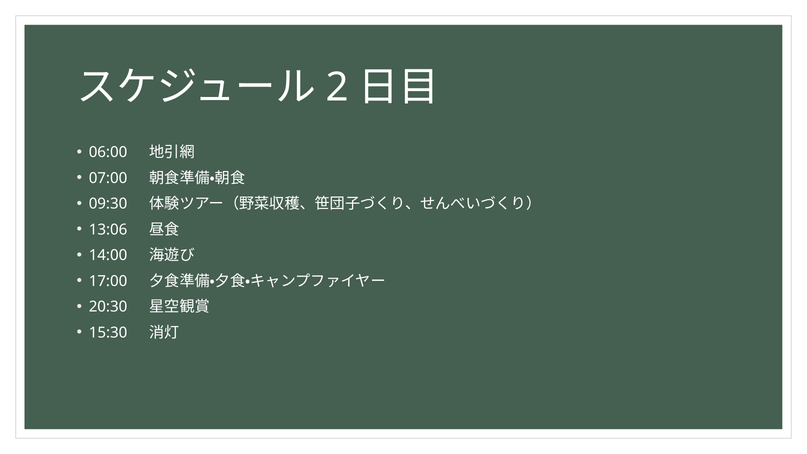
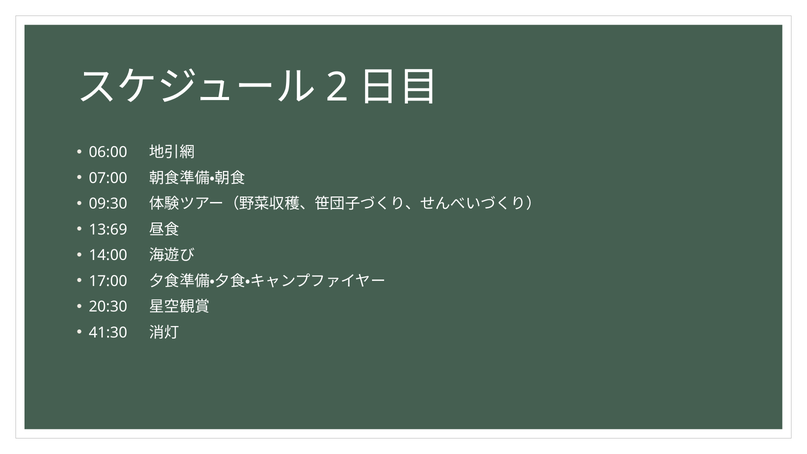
13:06: 13:06 -> 13:69
15:30: 15:30 -> 41:30
